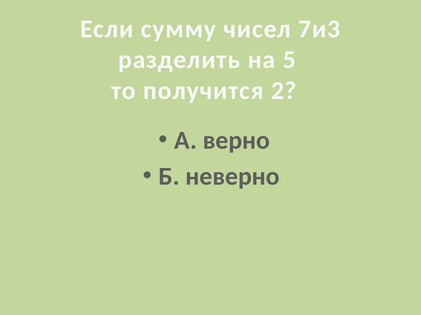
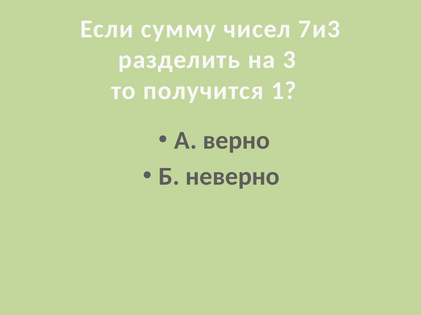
5: 5 -> 3
2: 2 -> 1
